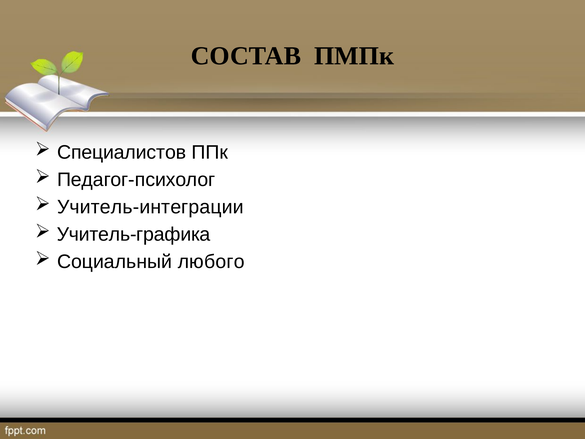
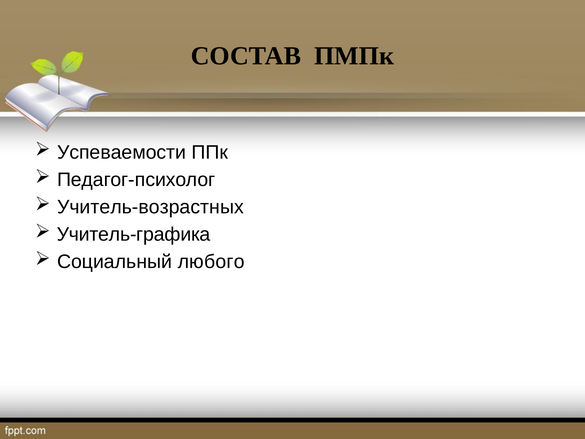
Специалистов: Специалистов -> Успеваемости
Учитель-интеграции: Учитель-интеграции -> Учитель-возрастных
